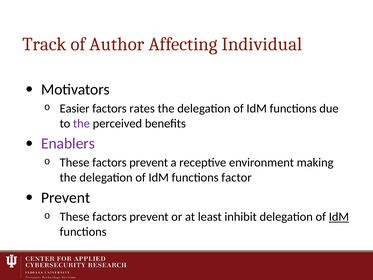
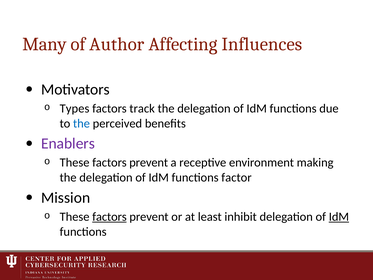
Track: Track -> Many
Individual: Individual -> Influences
Easier: Easier -> Types
rates: rates -> track
the at (81, 123) colour: purple -> blue
Prevent at (66, 198): Prevent -> Mission
factors at (110, 217) underline: none -> present
